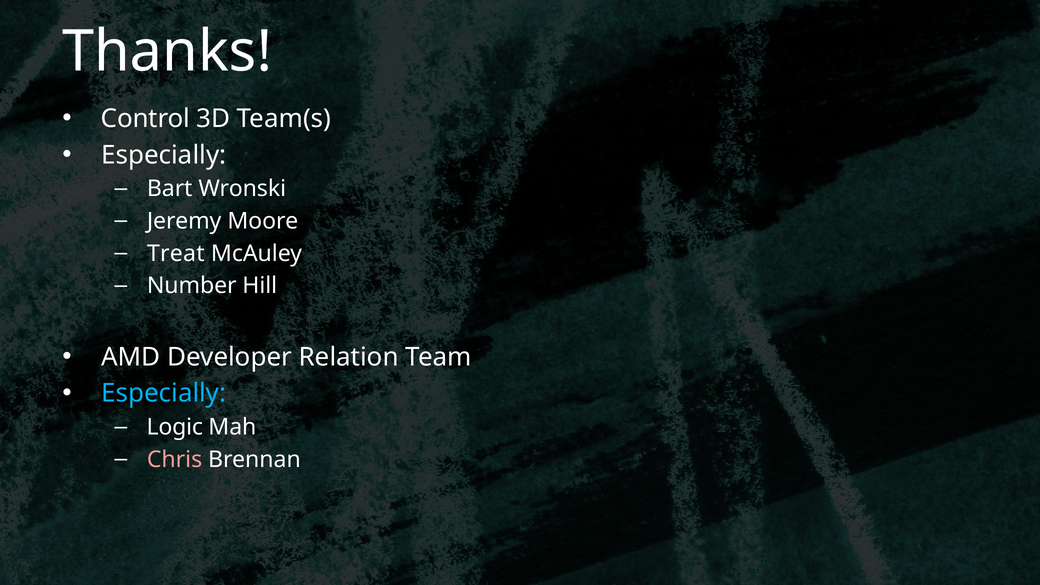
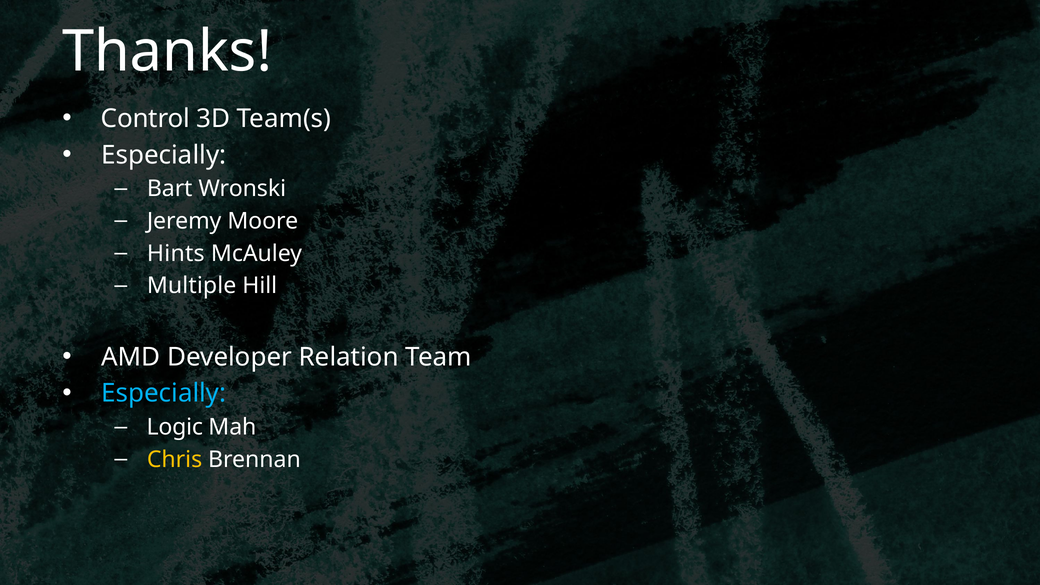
Treat: Treat -> Hints
Number: Number -> Multiple
Chris colour: pink -> yellow
